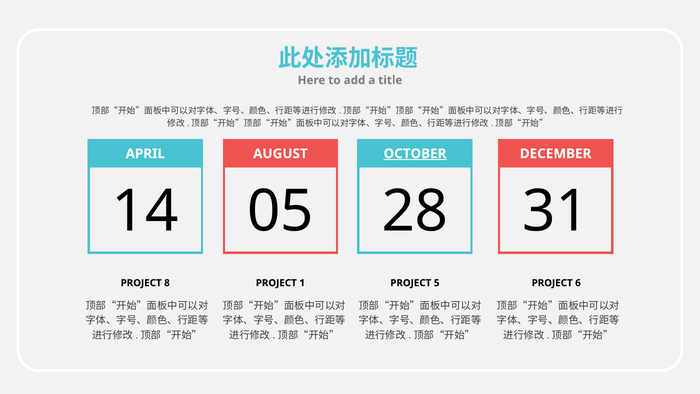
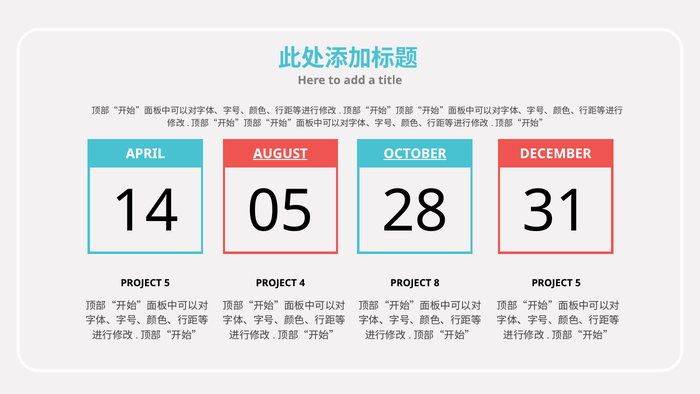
AUGUST underline: none -> present
8 at (167, 283): 8 -> 5
1: 1 -> 4
5: 5 -> 8
6 at (578, 283): 6 -> 5
